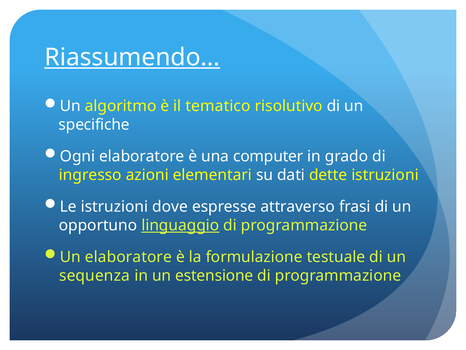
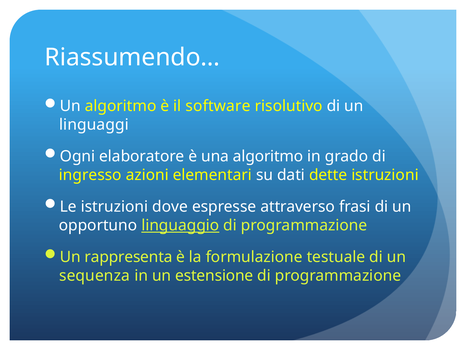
Riassumendo… underline: present -> none
tematico: tematico -> software
specifiche: specifiche -> linguaggi
una computer: computer -> algoritmo
Un elaboratore: elaboratore -> rappresenta
